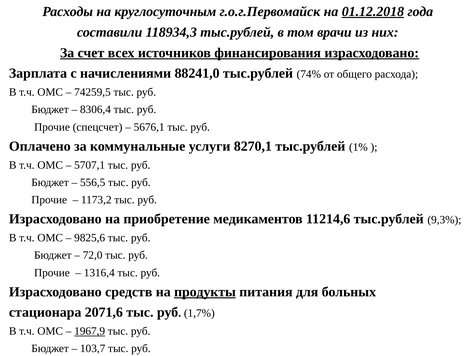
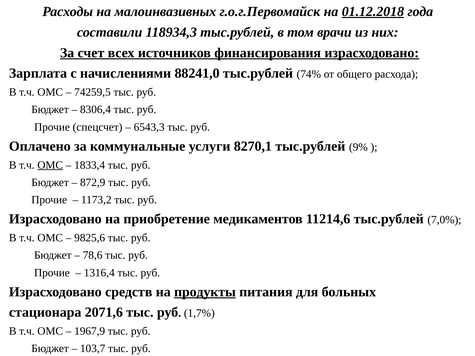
круглосуточным: круглосуточным -> малоинвазивных
5676,1: 5676,1 -> 6543,3
1%: 1% -> 9%
ОМС at (50, 165) underline: none -> present
5707,1: 5707,1 -> 1833,4
556,5: 556,5 -> 872,9
9,3%: 9,3% -> 7,0%
72,0: 72,0 -> 78,6
1967,9 underline: present -> none
